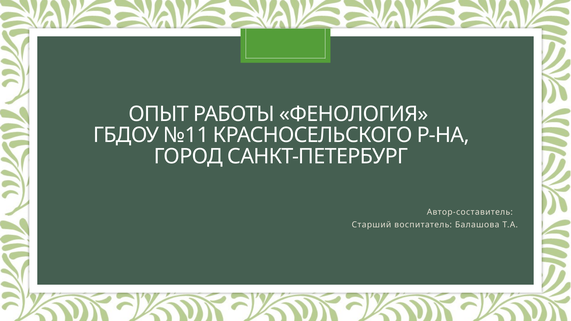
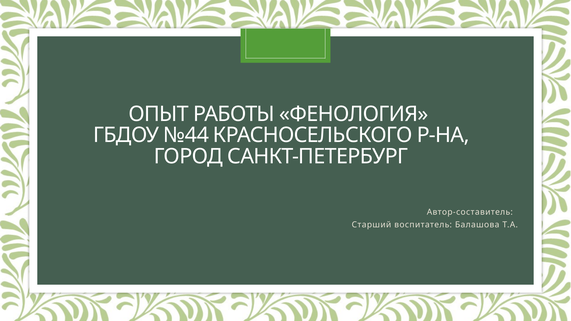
№11: №11 -> №44
